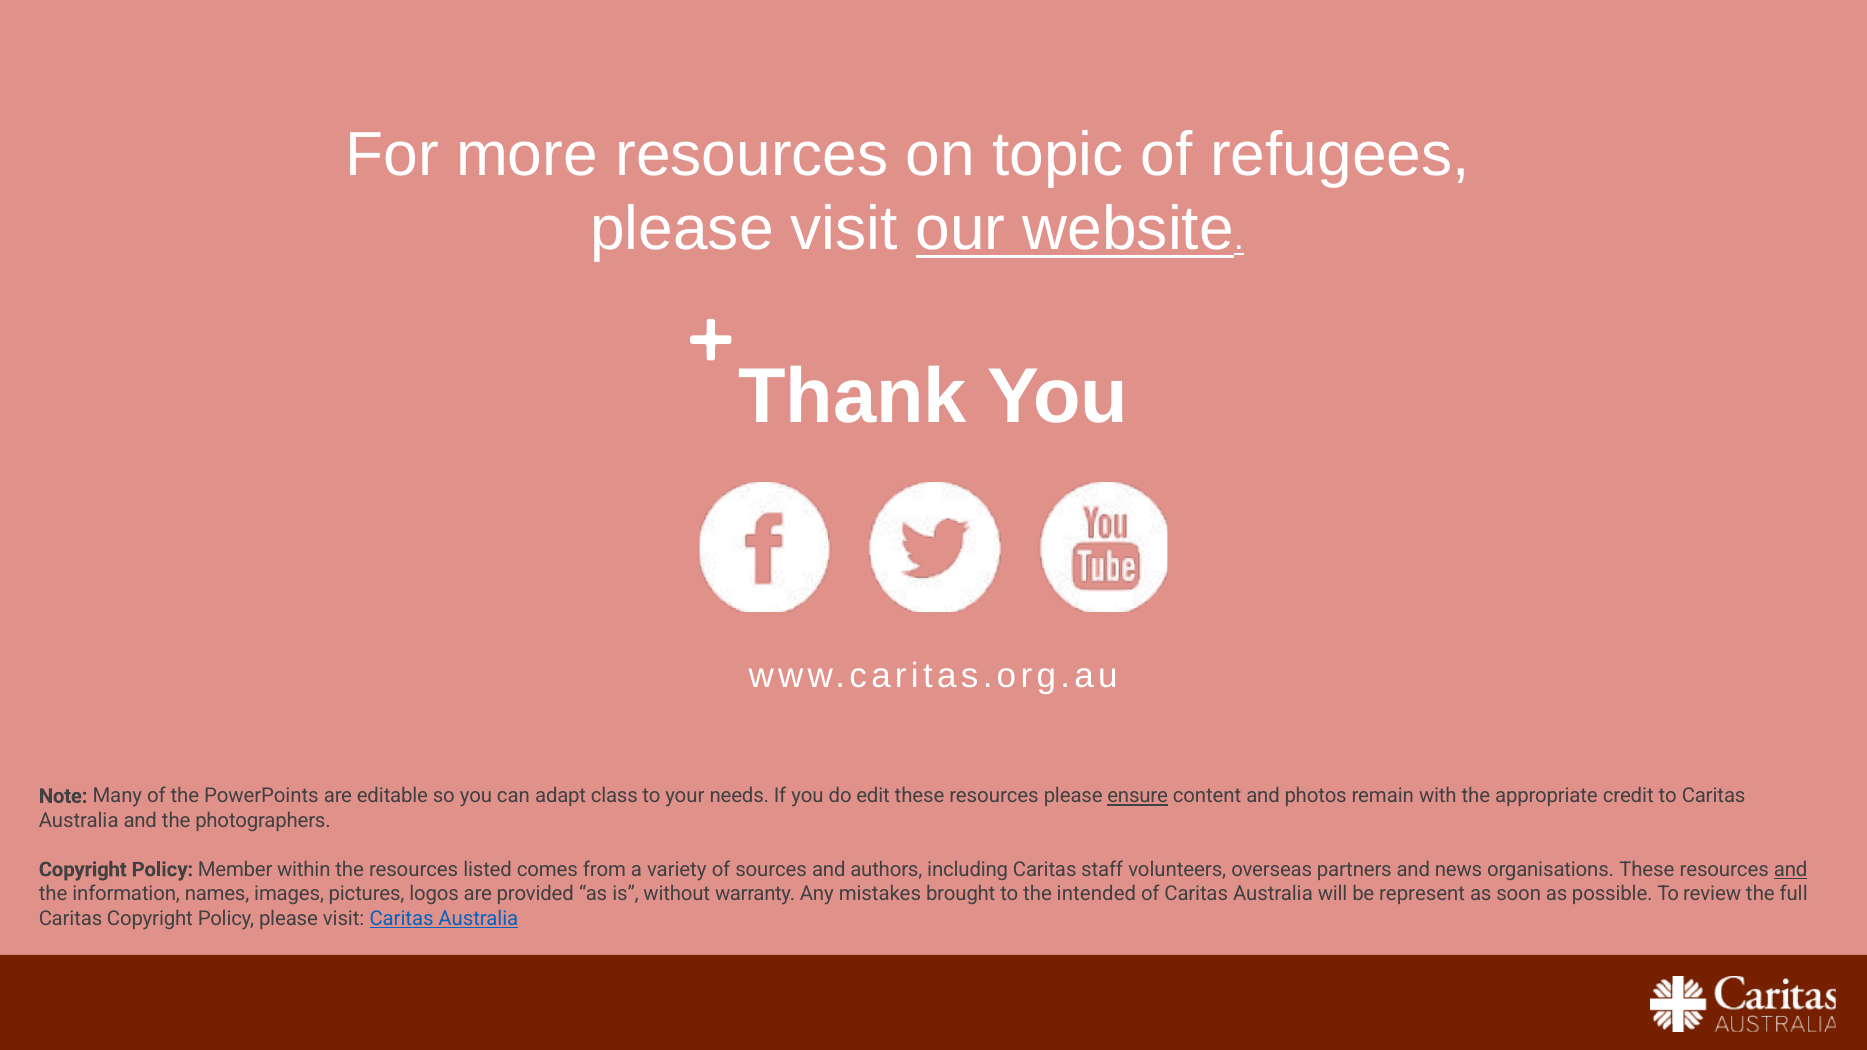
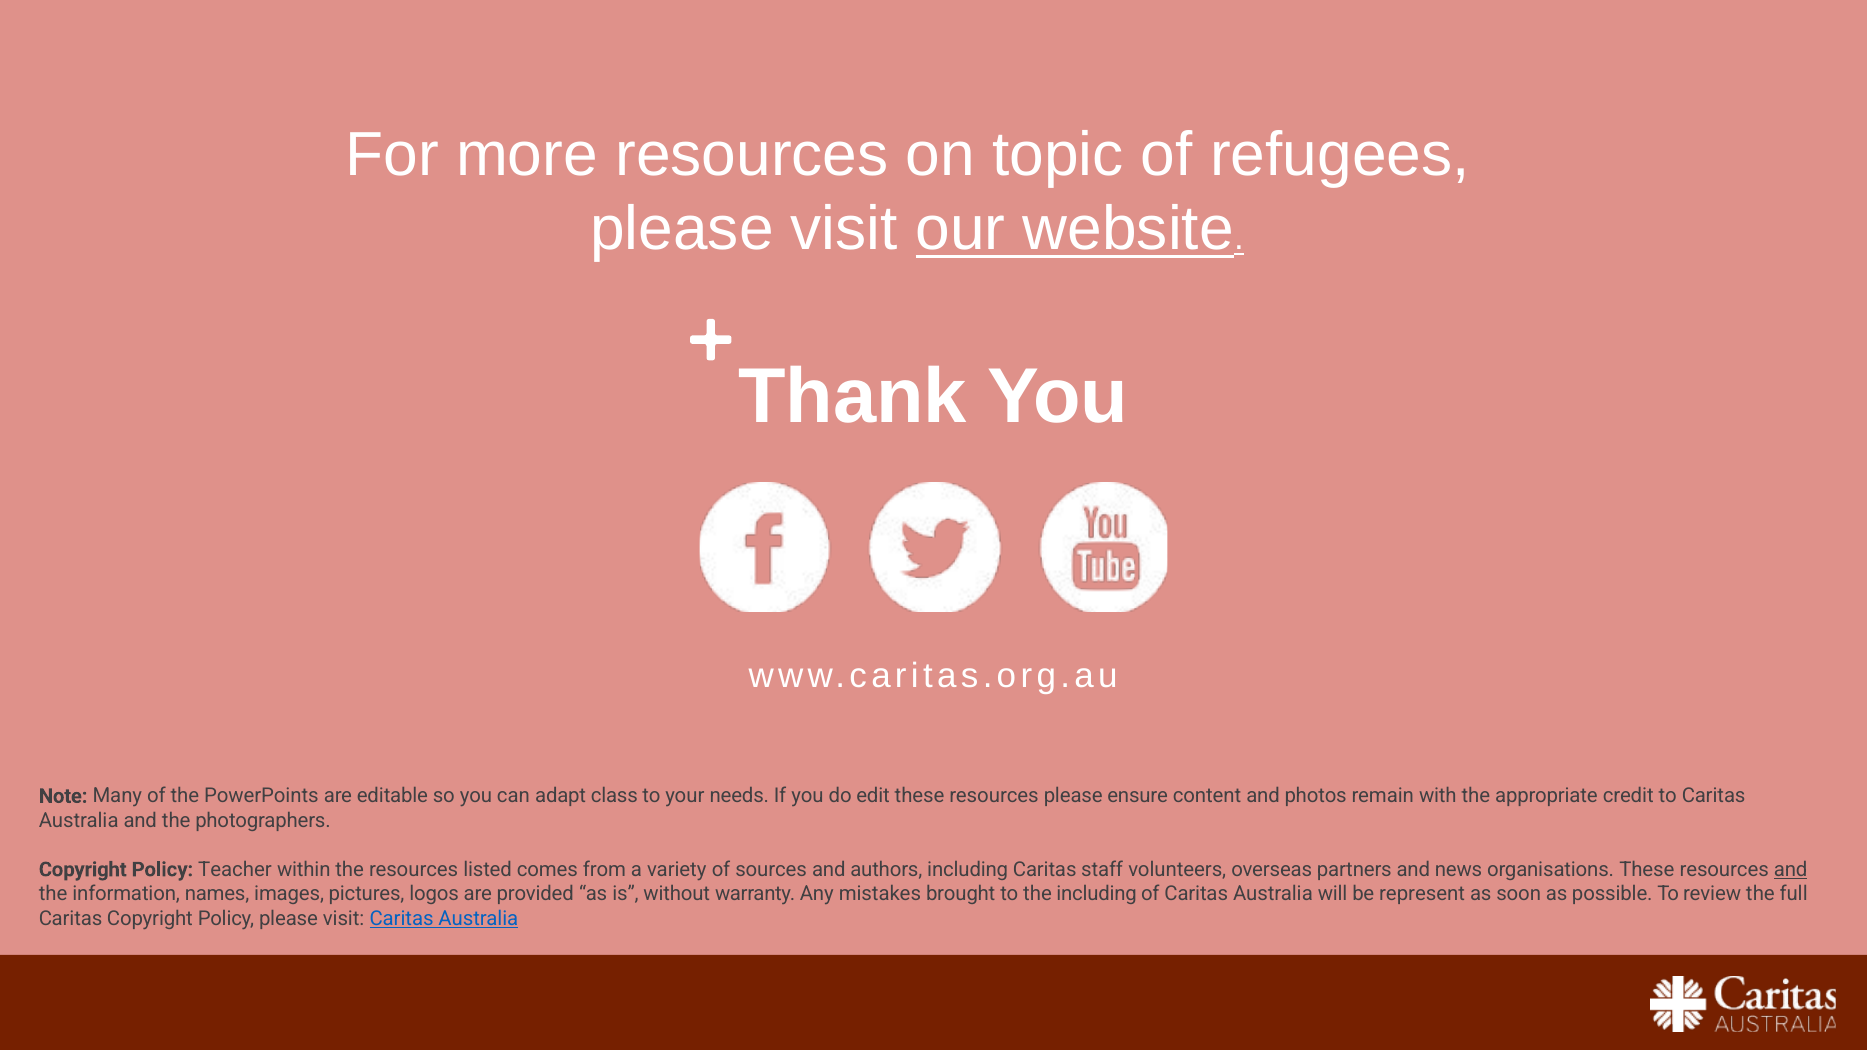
ensure underline: present -> none
Member: Member -> Teacher
the intended: intended -> including
